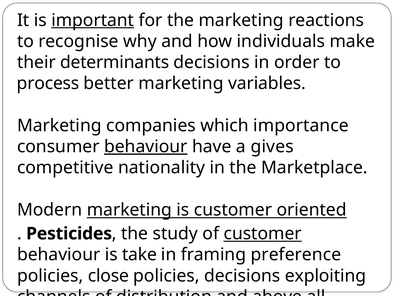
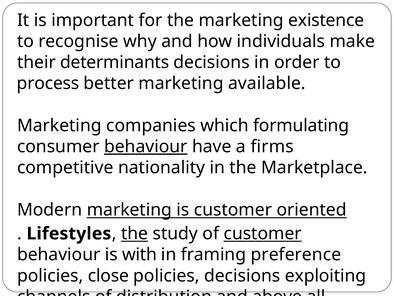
important underline: present -> none
reactions: reactions -> existence
variables: variables -> available
importance: importance -> formulating
gives: gives -> firms
Pesticides: Pesticides -> Lifestyles
the at (135, 233) underline: none -> present
take: take -> with
